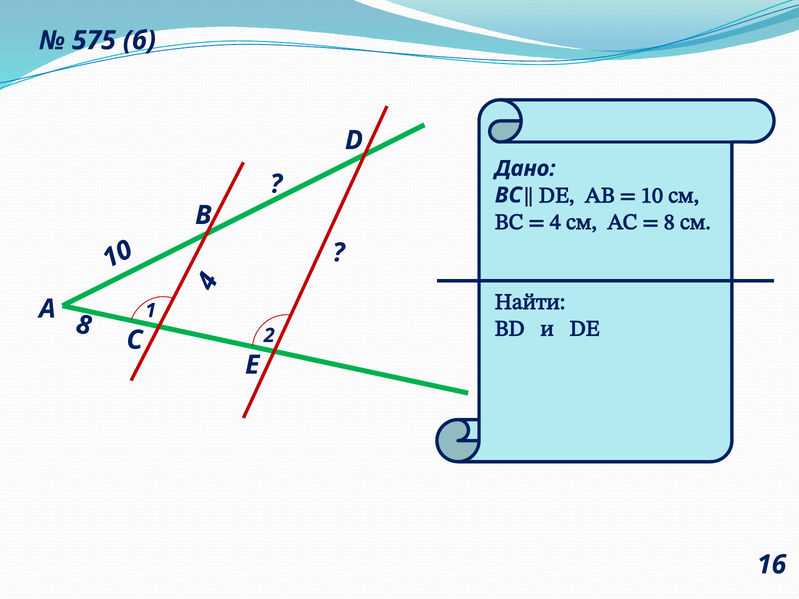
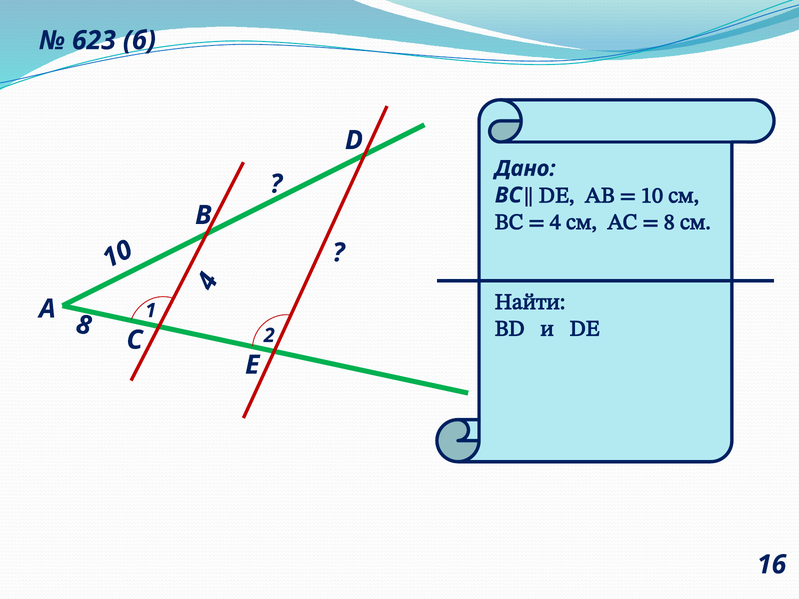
575: 575 -> 623
